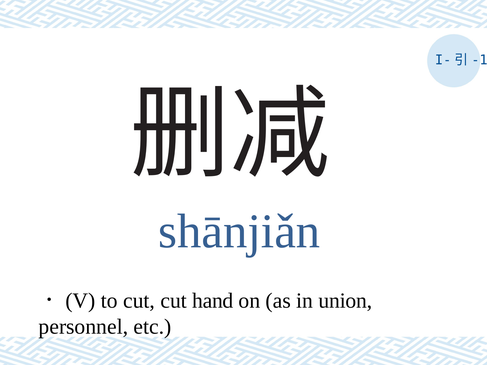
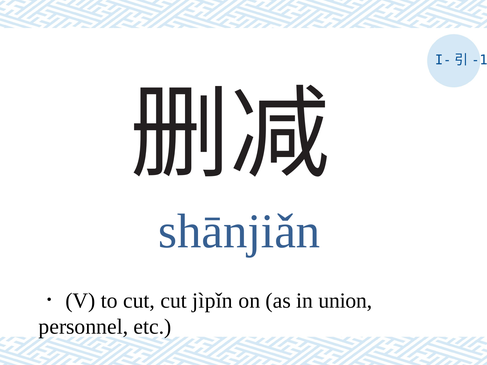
hand: hand -> jìpǐn
